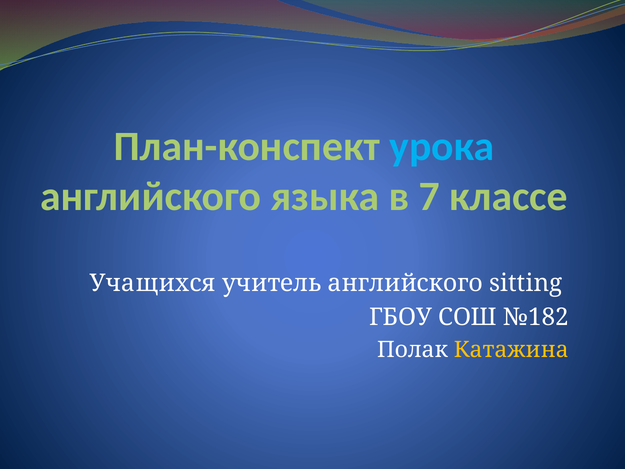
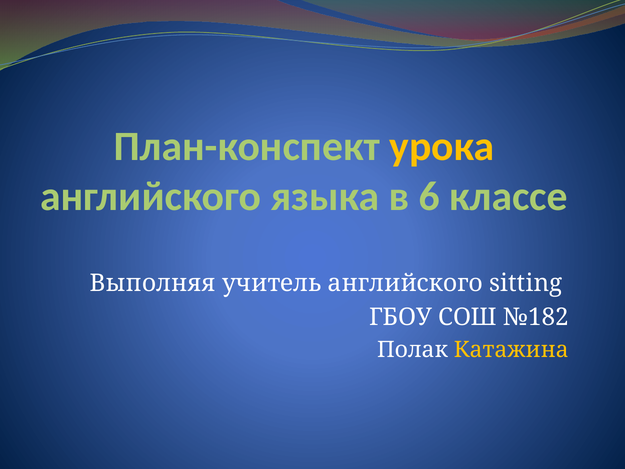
урока colour: light blue -> yellow
7: 7 -> 6
Учащихся: Учащихся -> Выполняя
